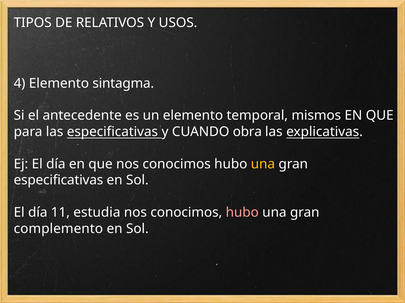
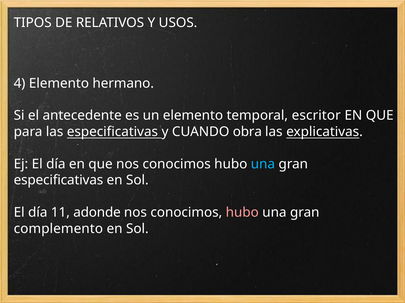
sintagma: sintagma -> hermano
mismos: mismos -> escritor
una at (263, 164) colour: yellow -> light blue
estudia: estudia -> adonde
